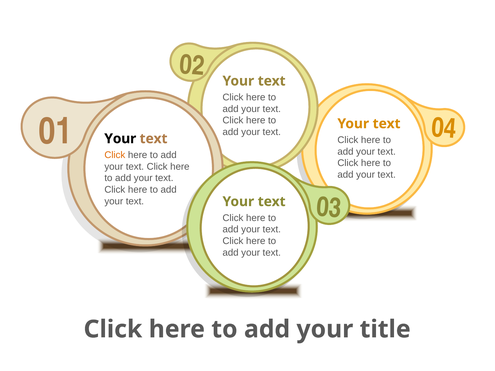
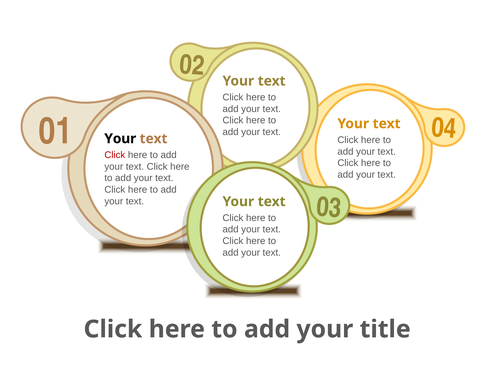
Click at (115, 155) colour: orange -> red
